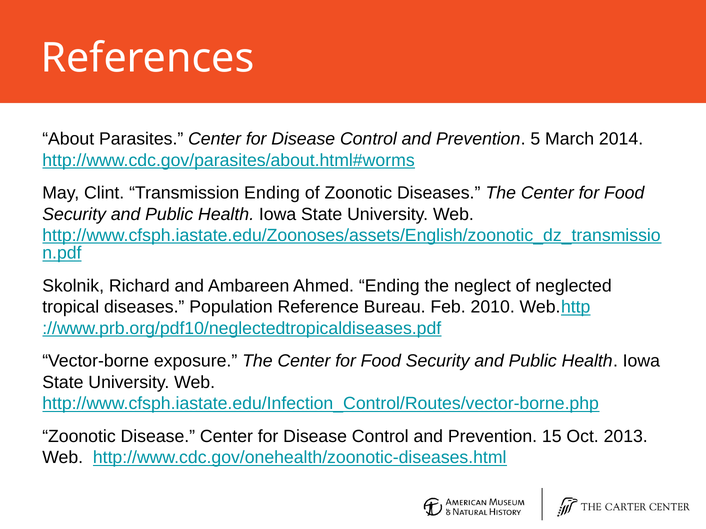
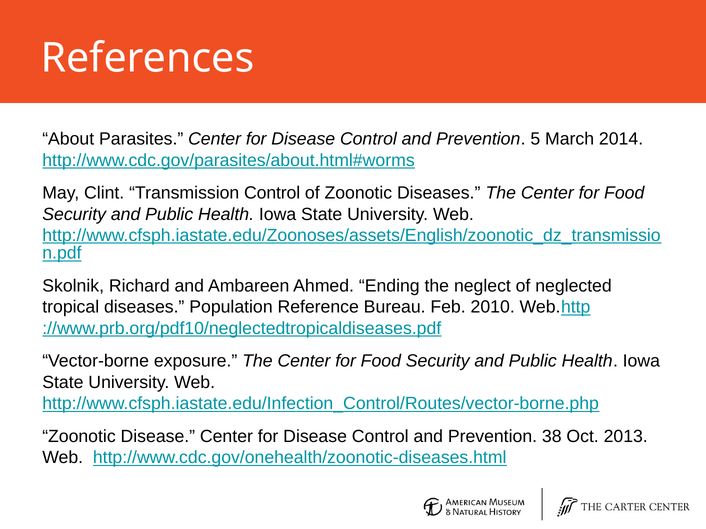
Transmission Ending: Ending -> Control
15: 15 -> 38
